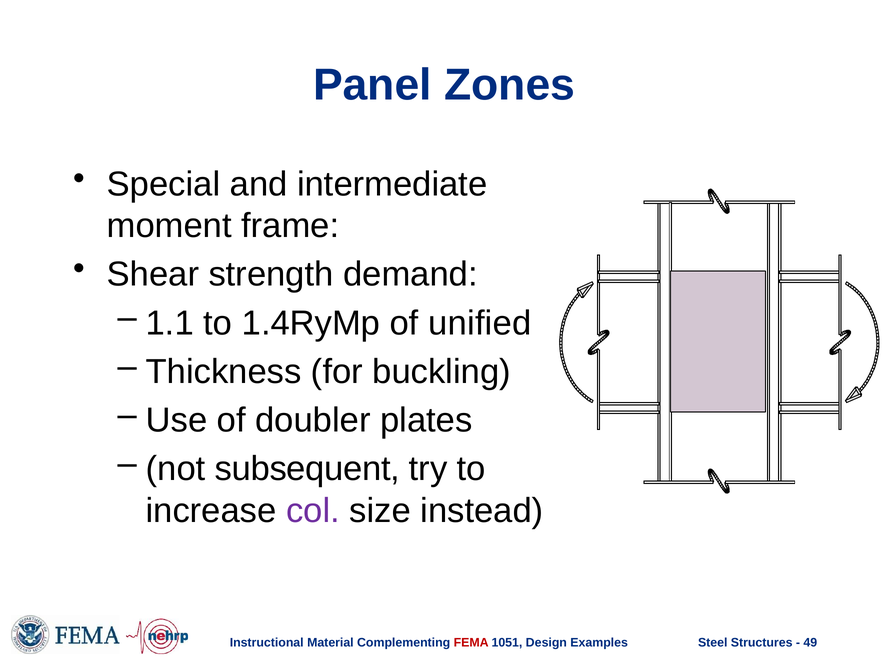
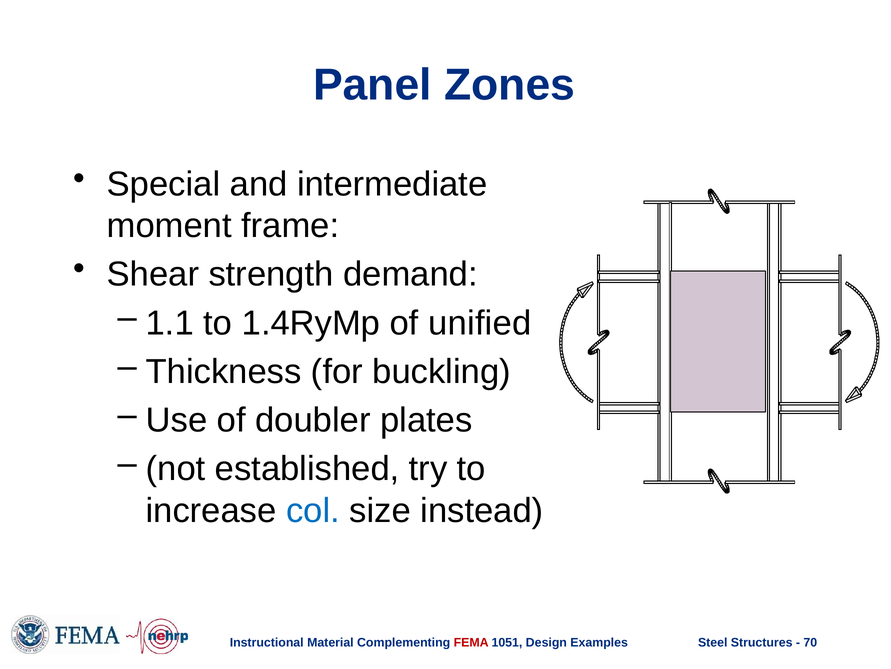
subsequent: subsequent -> established
col colour: purple -> blue
49: 49 -> 70
